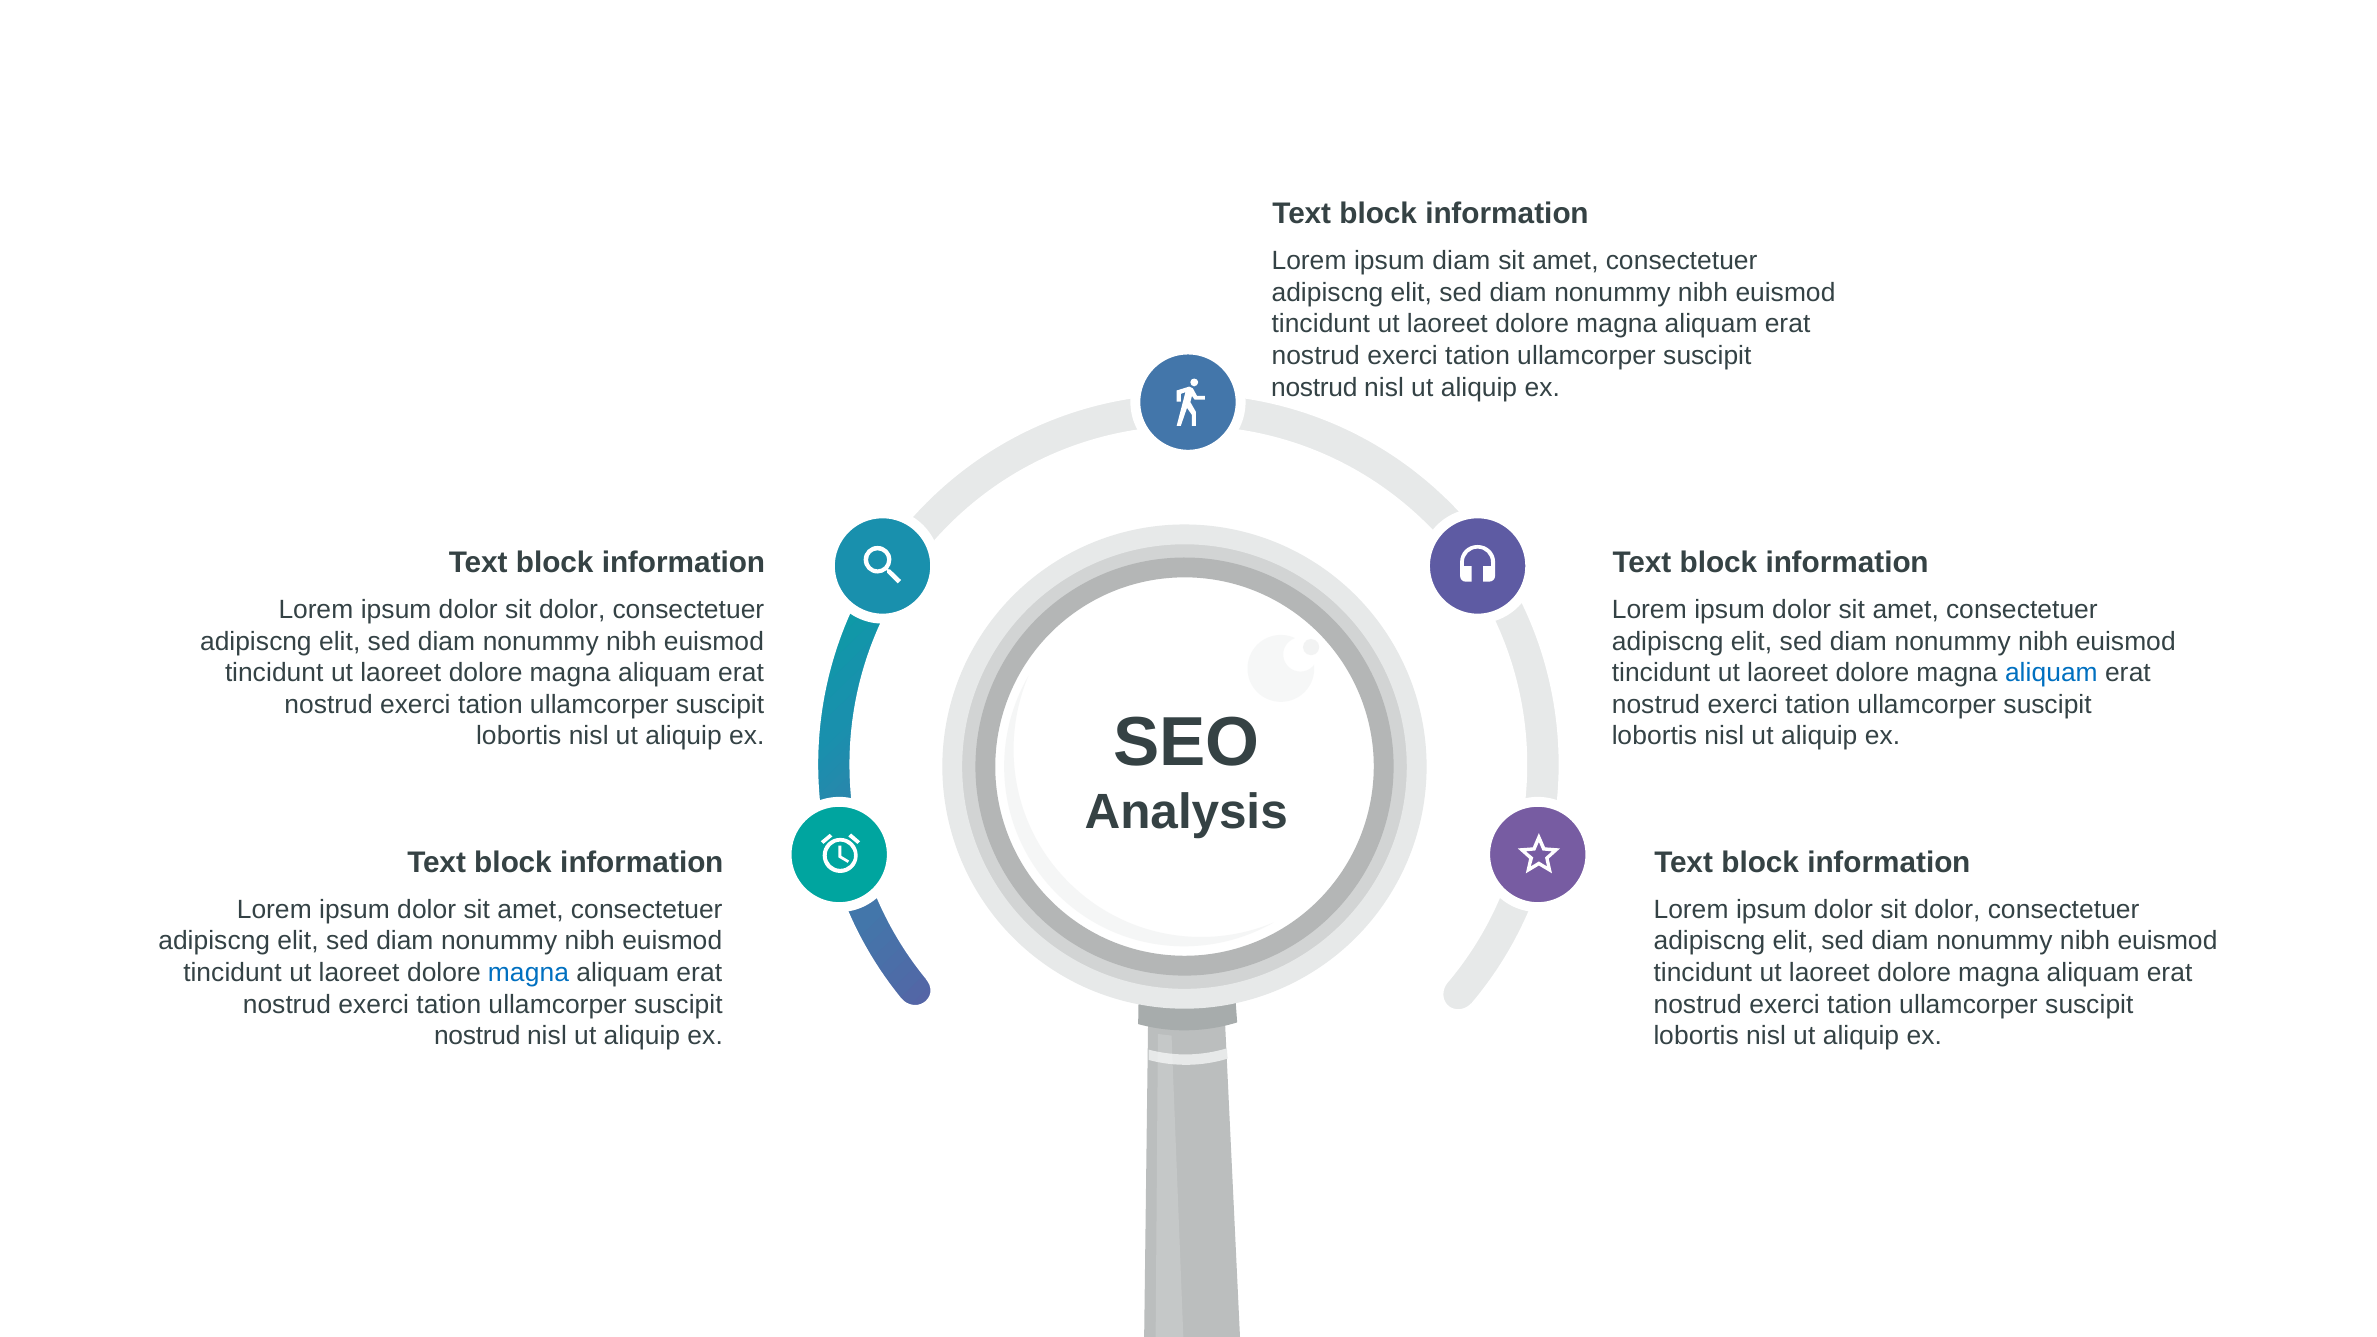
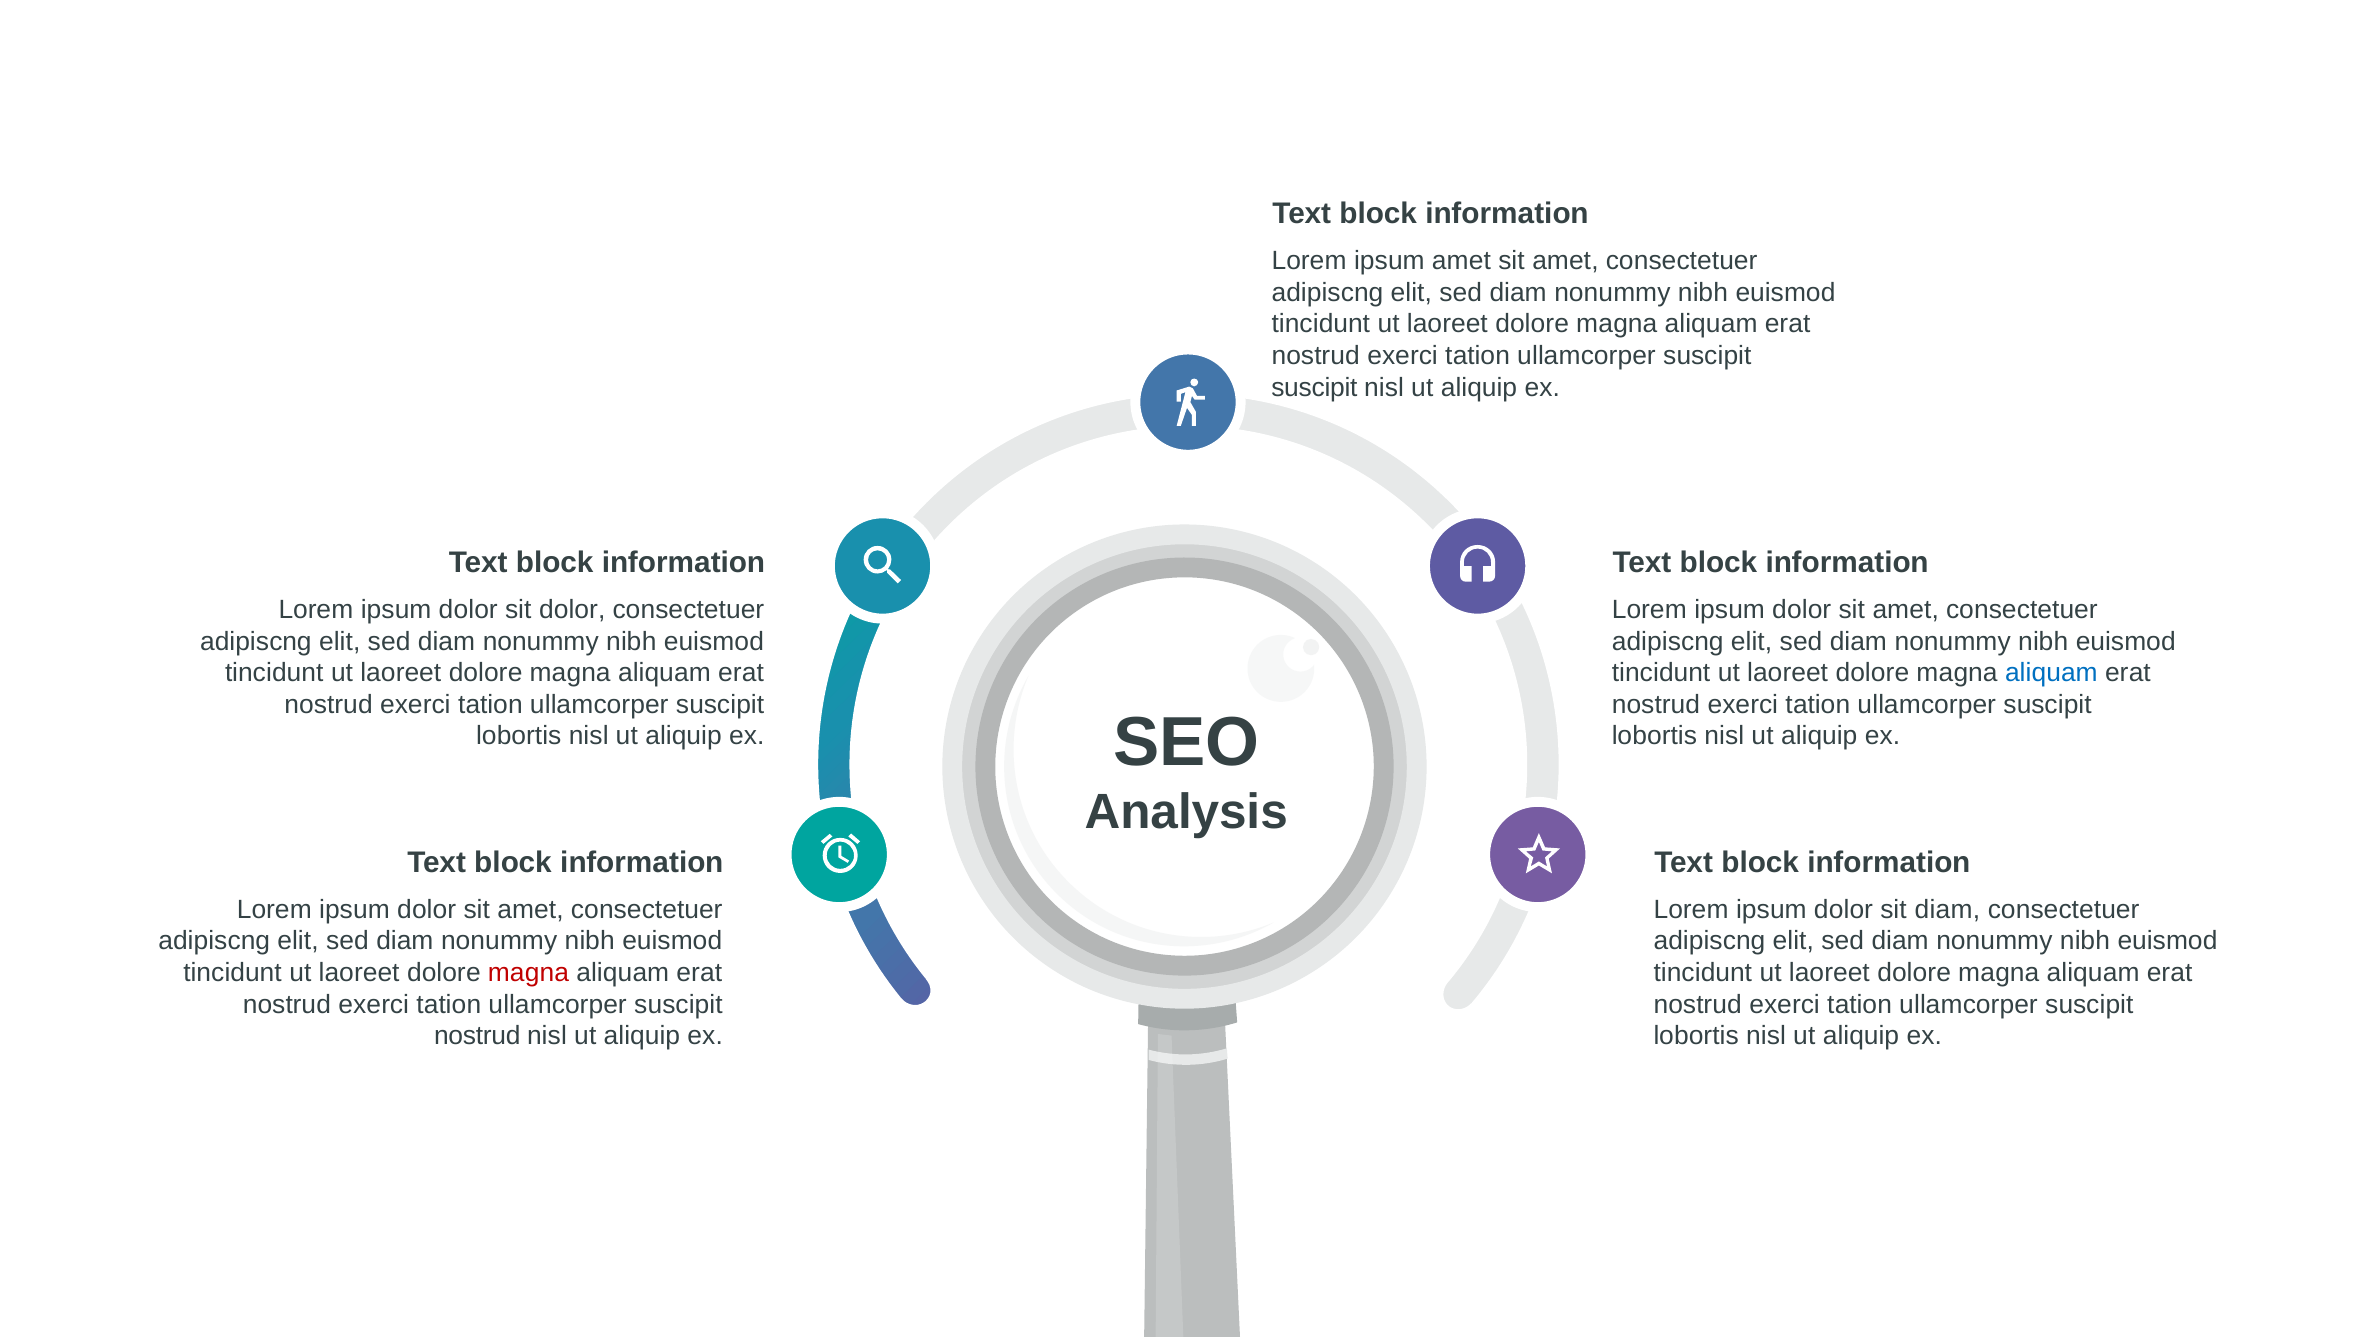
ipsum diam: diam -> amet
nostrud at (1314, 387): nostrud -> suscipit
dolor at (1947, 910): dolor -> diam
magna at (528, 973) colour: blue -> red
